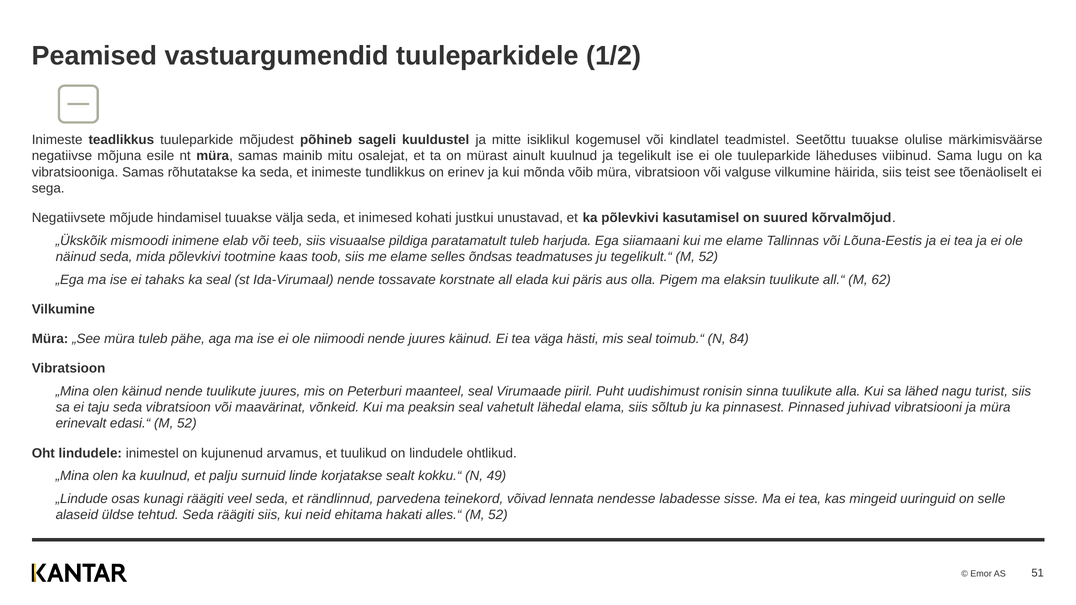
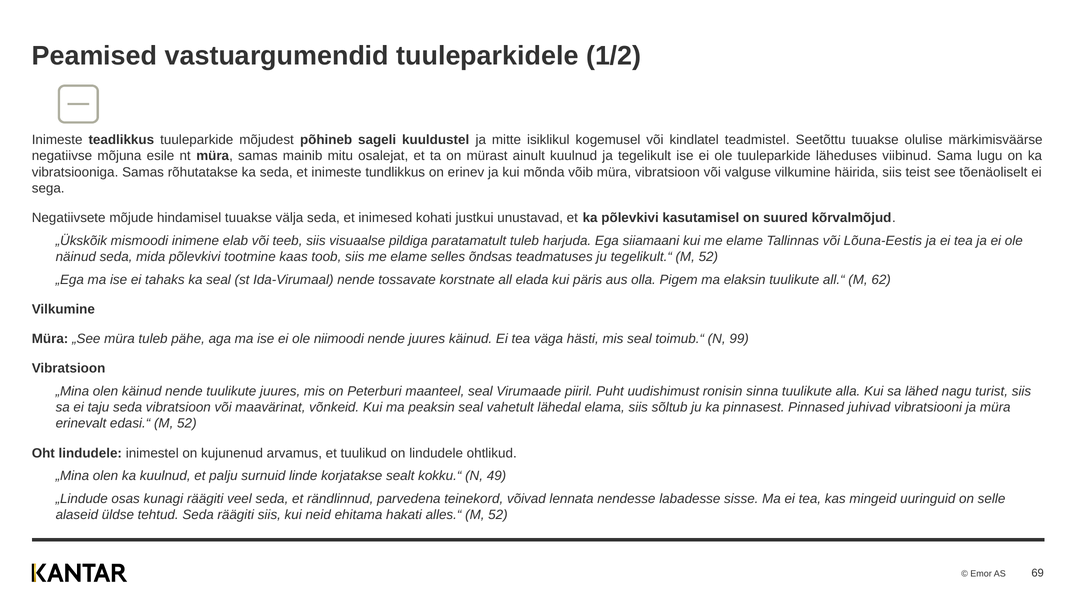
84: 84 -> 99
51: 51 -> 69
